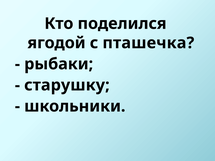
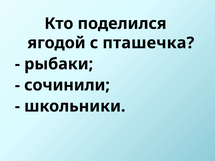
старушку: старушку -> сочинили
